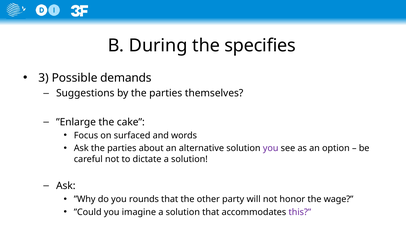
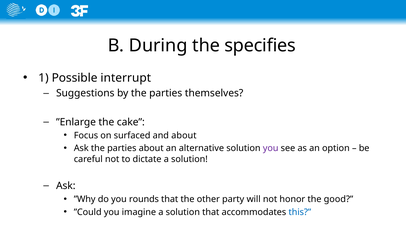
3: 3 -> 1
demands: demands -> interrupt
and words: words -> about
wage: wage -> good
this colour: purple -> blue
